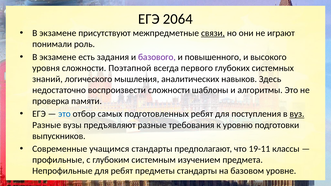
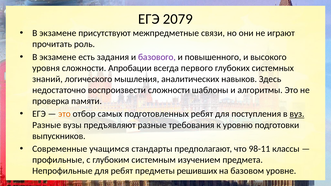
2064: 2064 -> 2079
связи underline: present -> none
понимали: понимали -> прочитать
Поэтапной: Поэтапной -> Апробации
это at (64, 114) colour: blue -> orange
19-11: 19-11 -> 98-11
предметы стандарты: стандарты -> решивших
